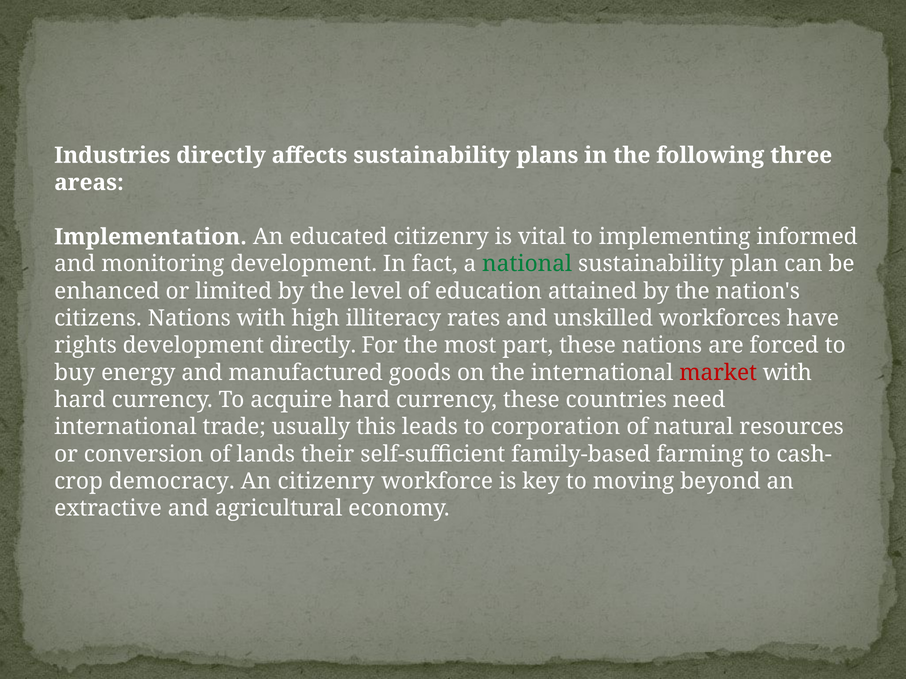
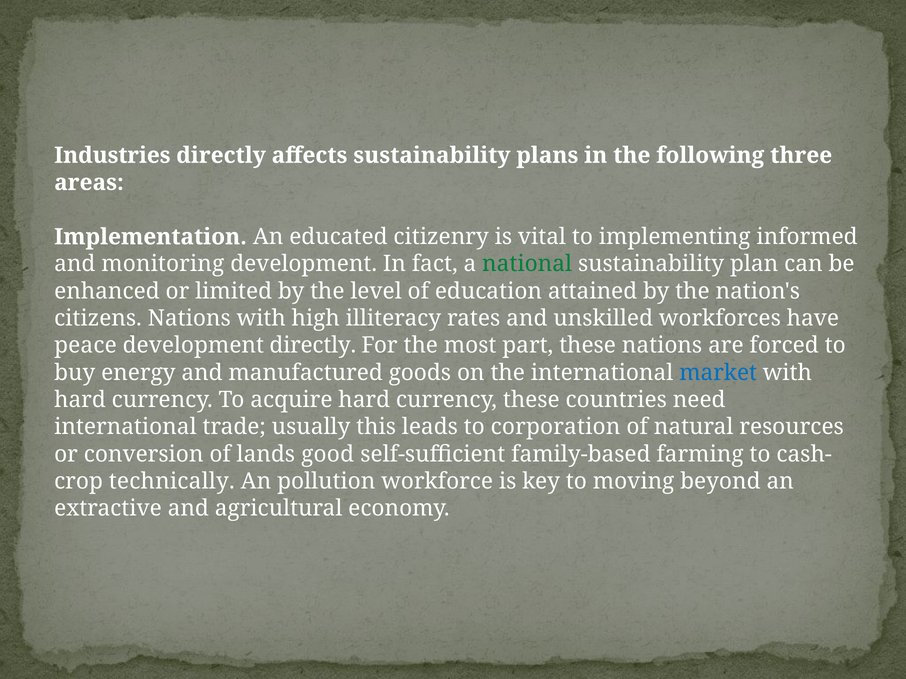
rights: rights -> peace
market colour: red -> blue
their: their -> good
democracy: democracy -> technically
An citizenry: citizenry -> pollution
